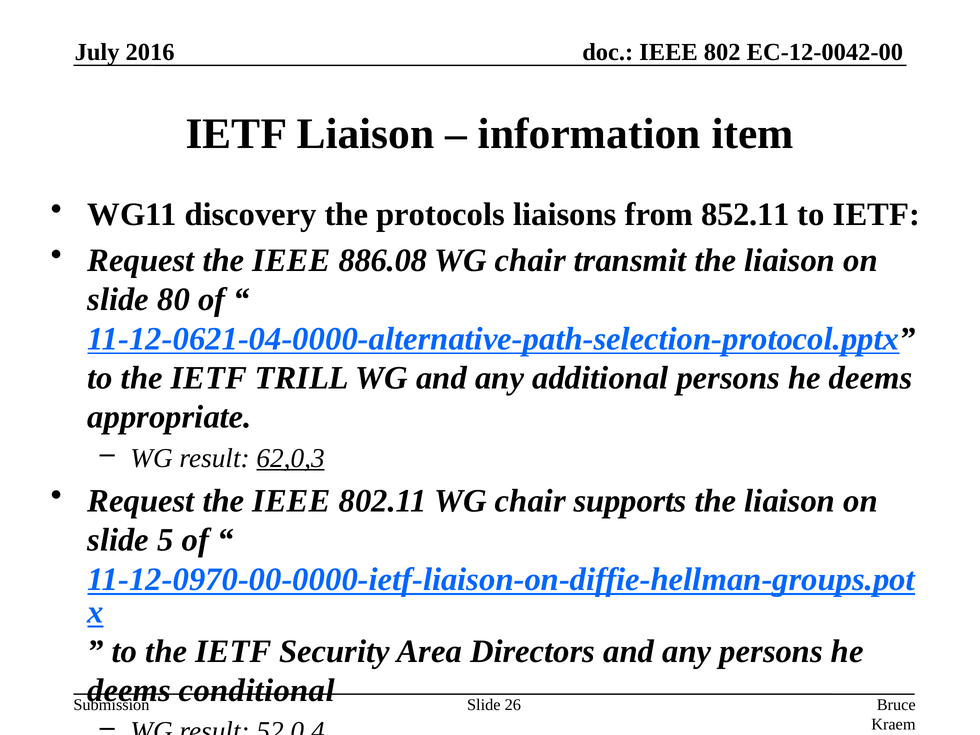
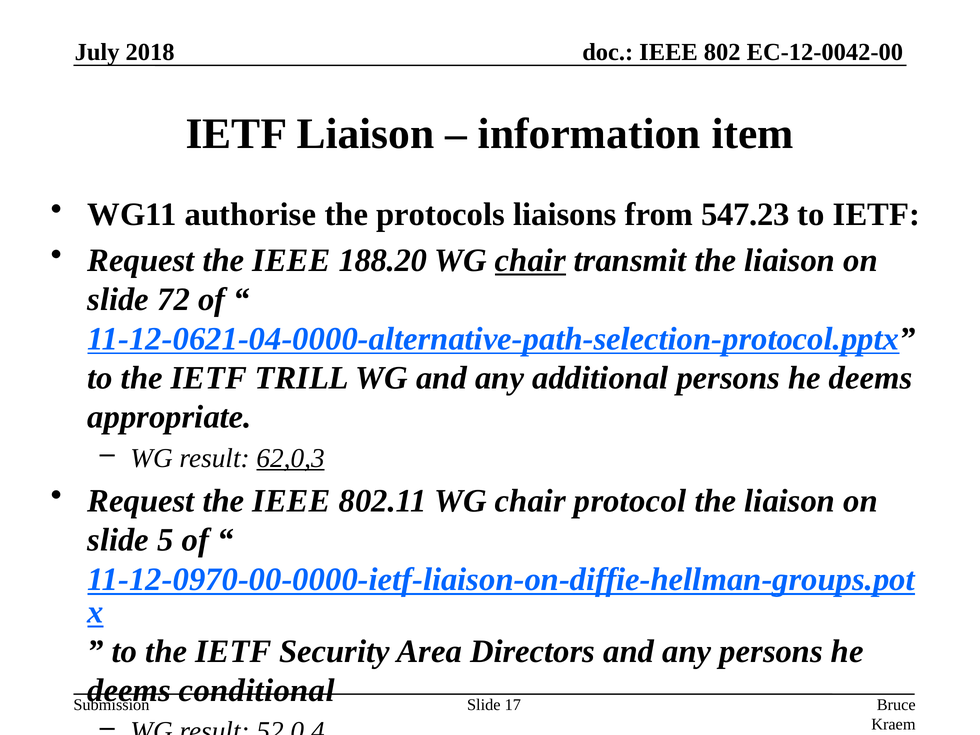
2016: 2016 -> 2018
discovery: discovery -> authorise
852.11: 852.11 -> 547.23
886.08: 886.08 -> 188.20
chair at (530, 260) underline: none -> present
80: 80 -> 72
supports: supports -> protocol
26: 26 -> 17
